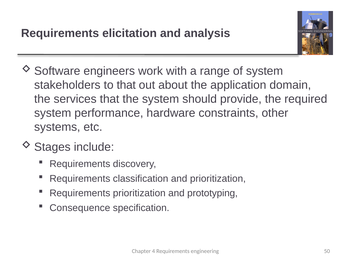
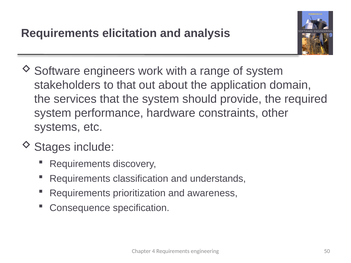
and prioritization: prioritization -> understands
prototyping: prototyping -> awareness
